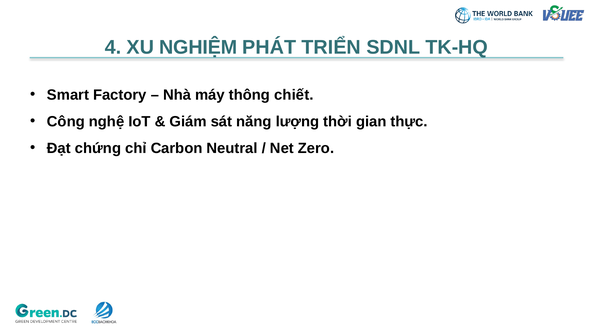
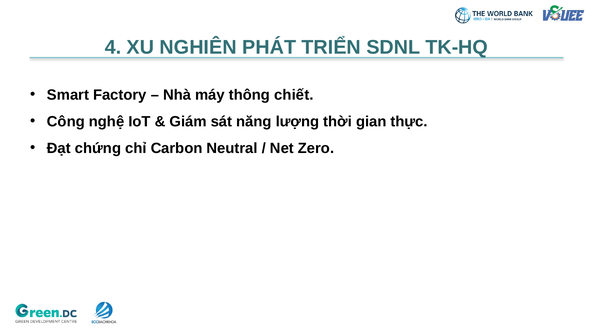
NGHIỆM: NGHIỆM -> NGHIÊN
